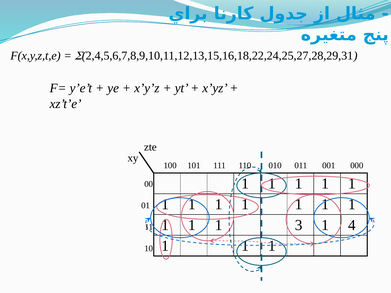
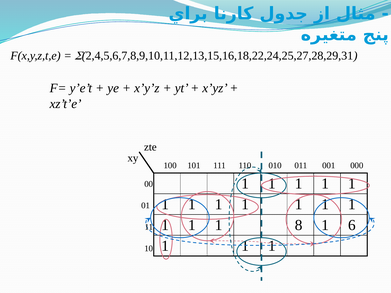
3: 3 -> 8
4: 4 -> 6
